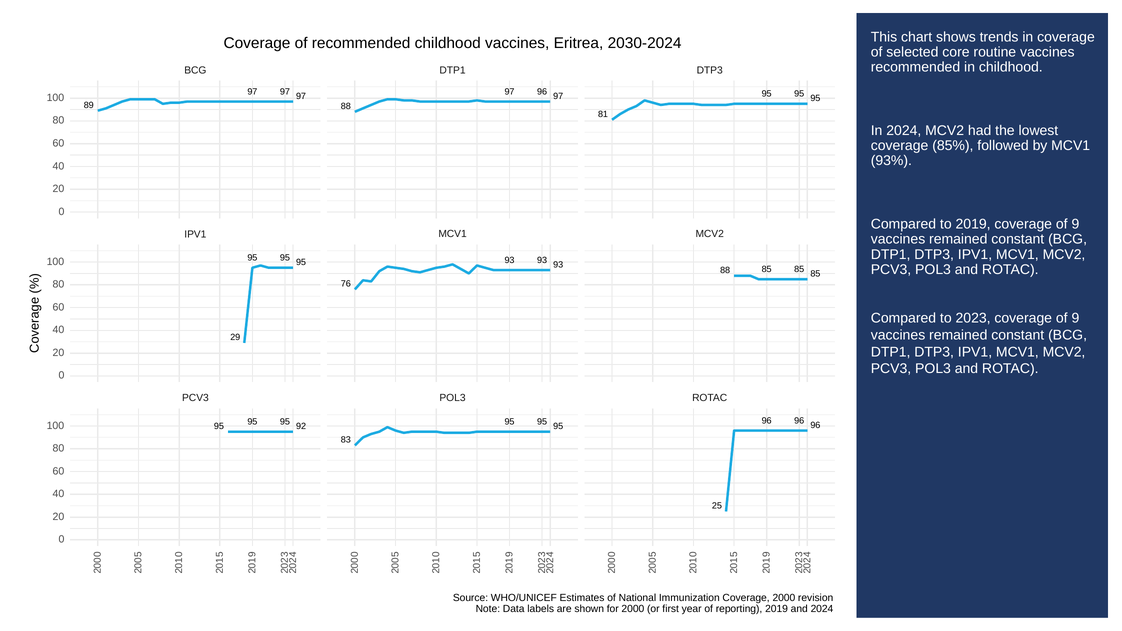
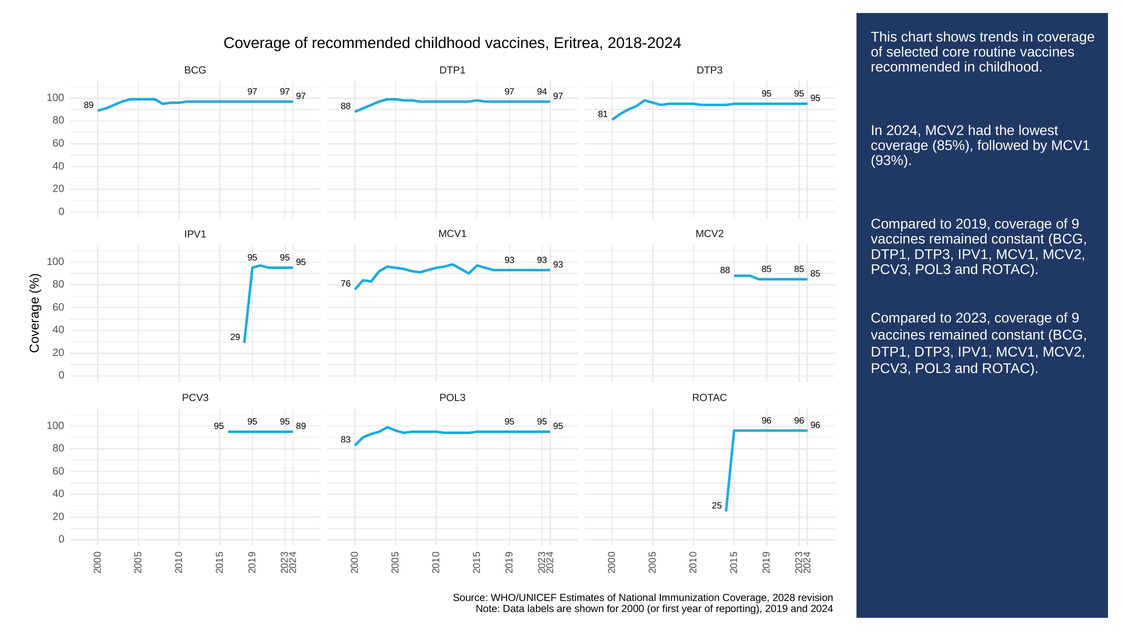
2030-2024: 2030-2024 -> 2018-2024
97 96: 96 -> 94
95 92: 92 -> 89
Coverage 2000: 2000 -> 2028
